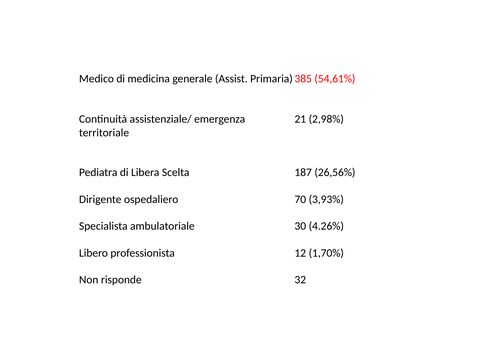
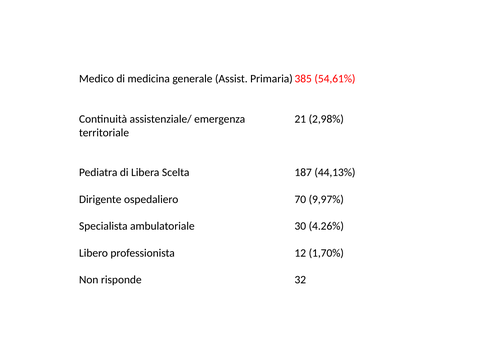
26,56%: 26,56% -> 44,13%
3,93%: 3,93% -> 9,97%
